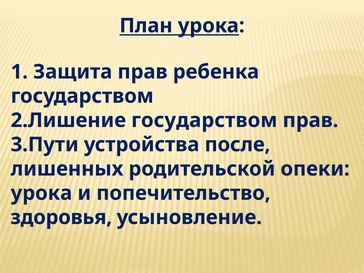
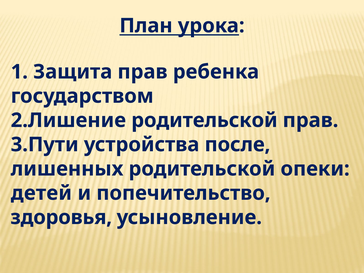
2.Лишение государством: государством -> родительской
урока at (41, 193): урока -> детей
